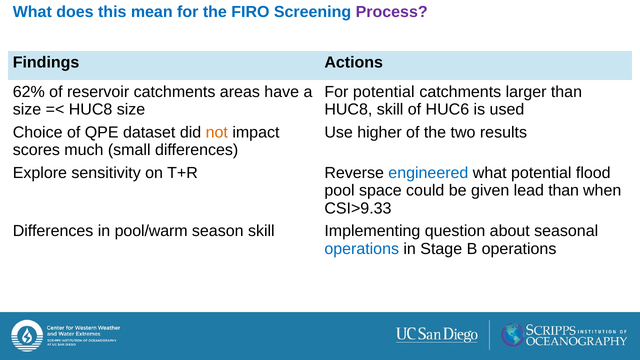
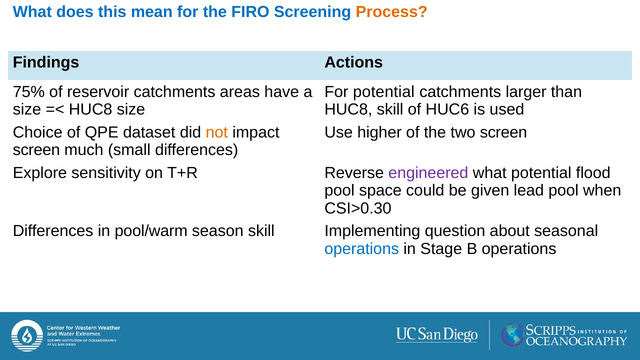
Process colour: purple -> orange
62%: 62% -> 75%
two results: results -> screen
scores at (36, 150): scores -> screen
engineered colour: blue -> purple
lead than: than -> pool
CSI>9.33: CSI>9.33 -> CSI>0.30
